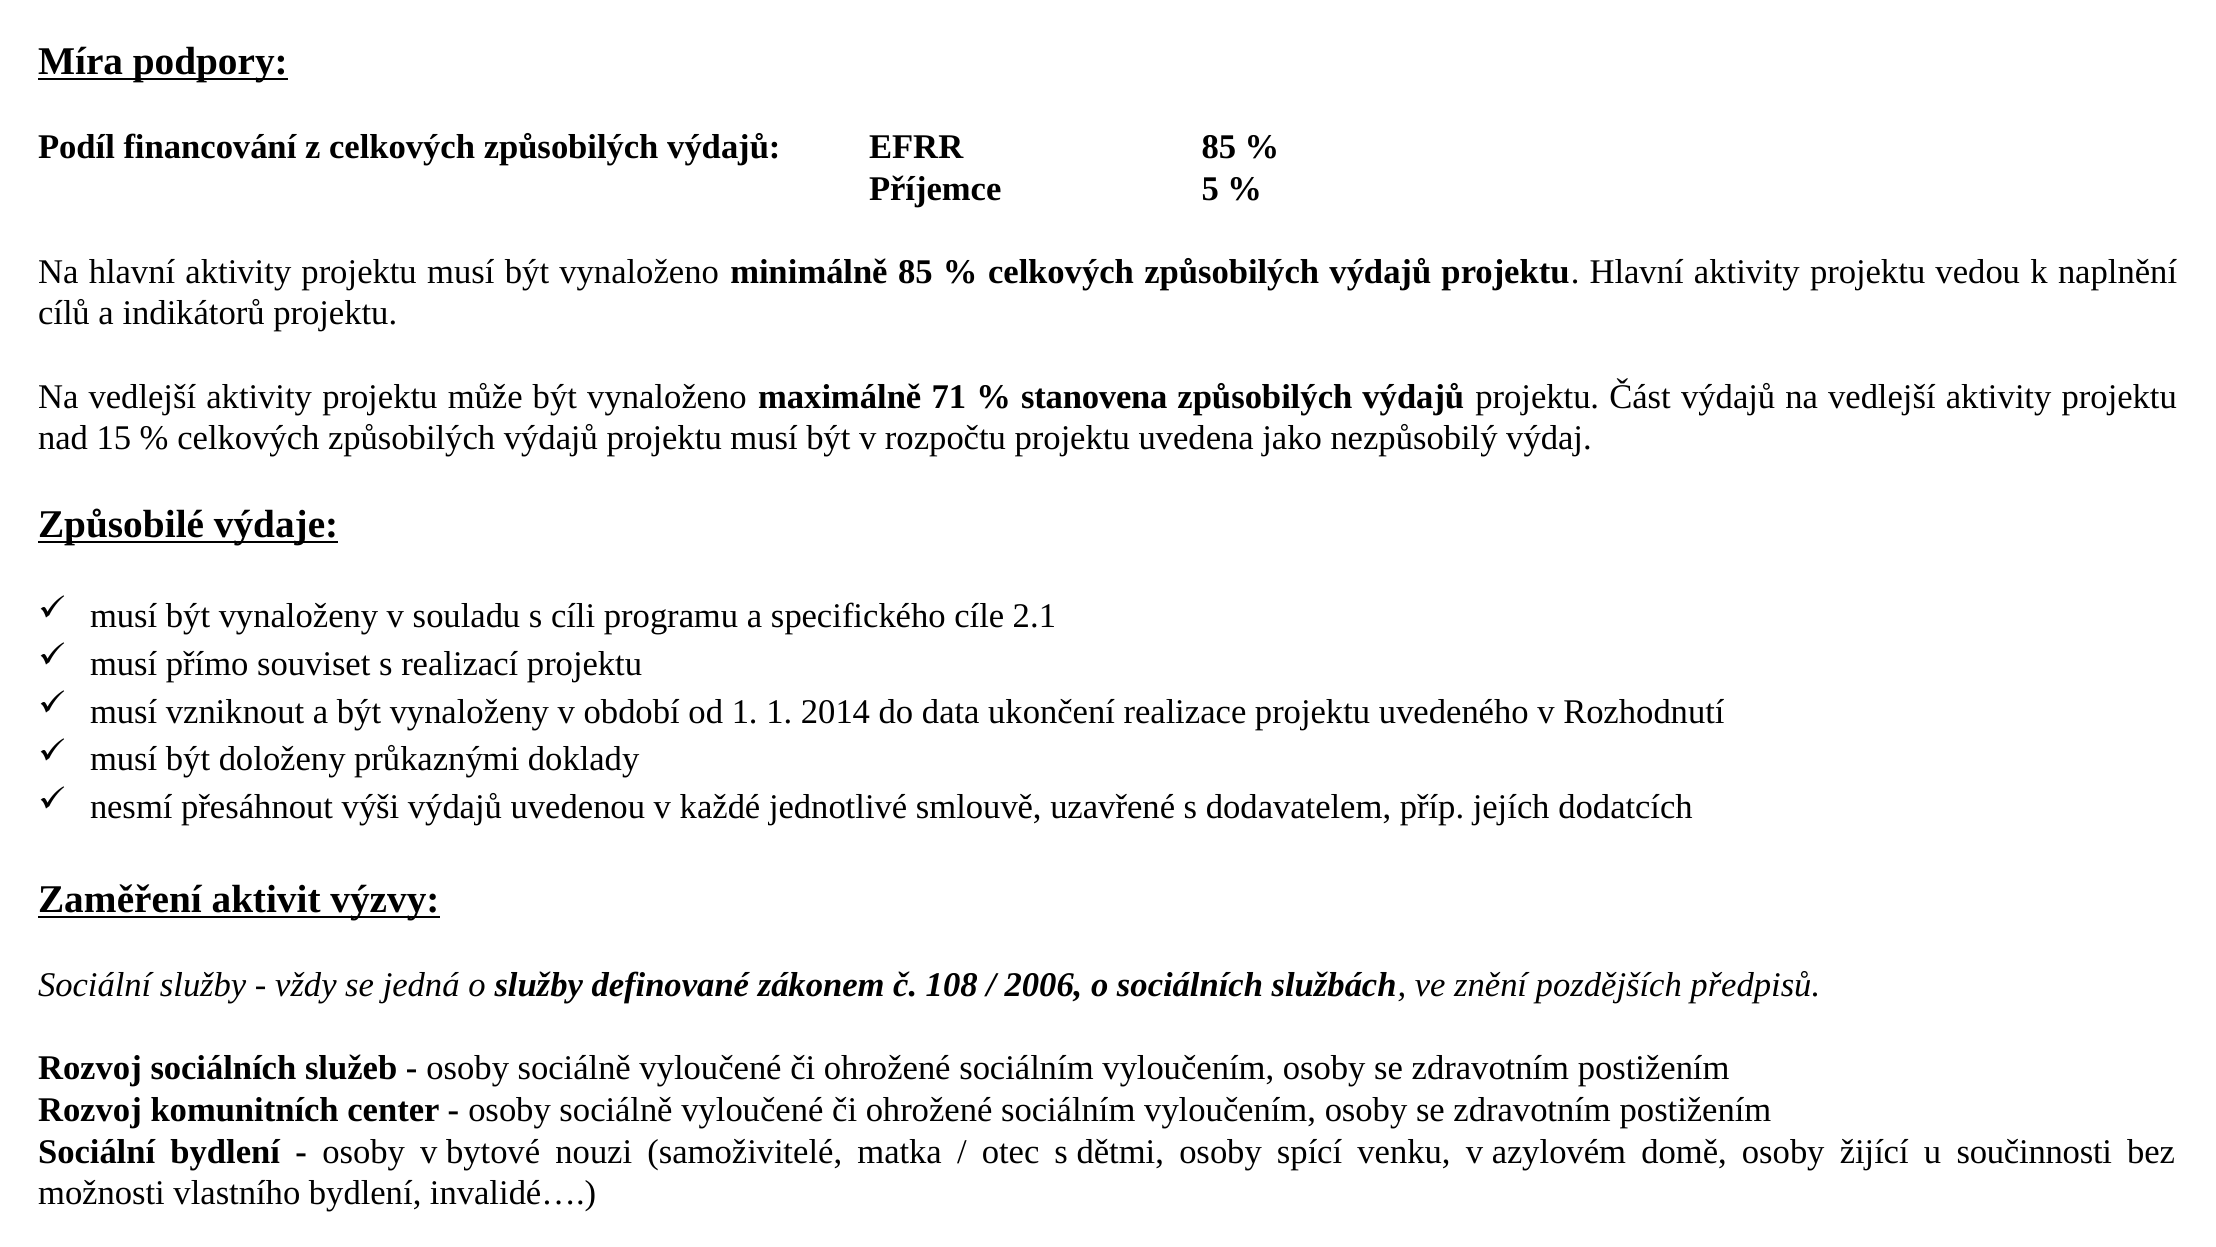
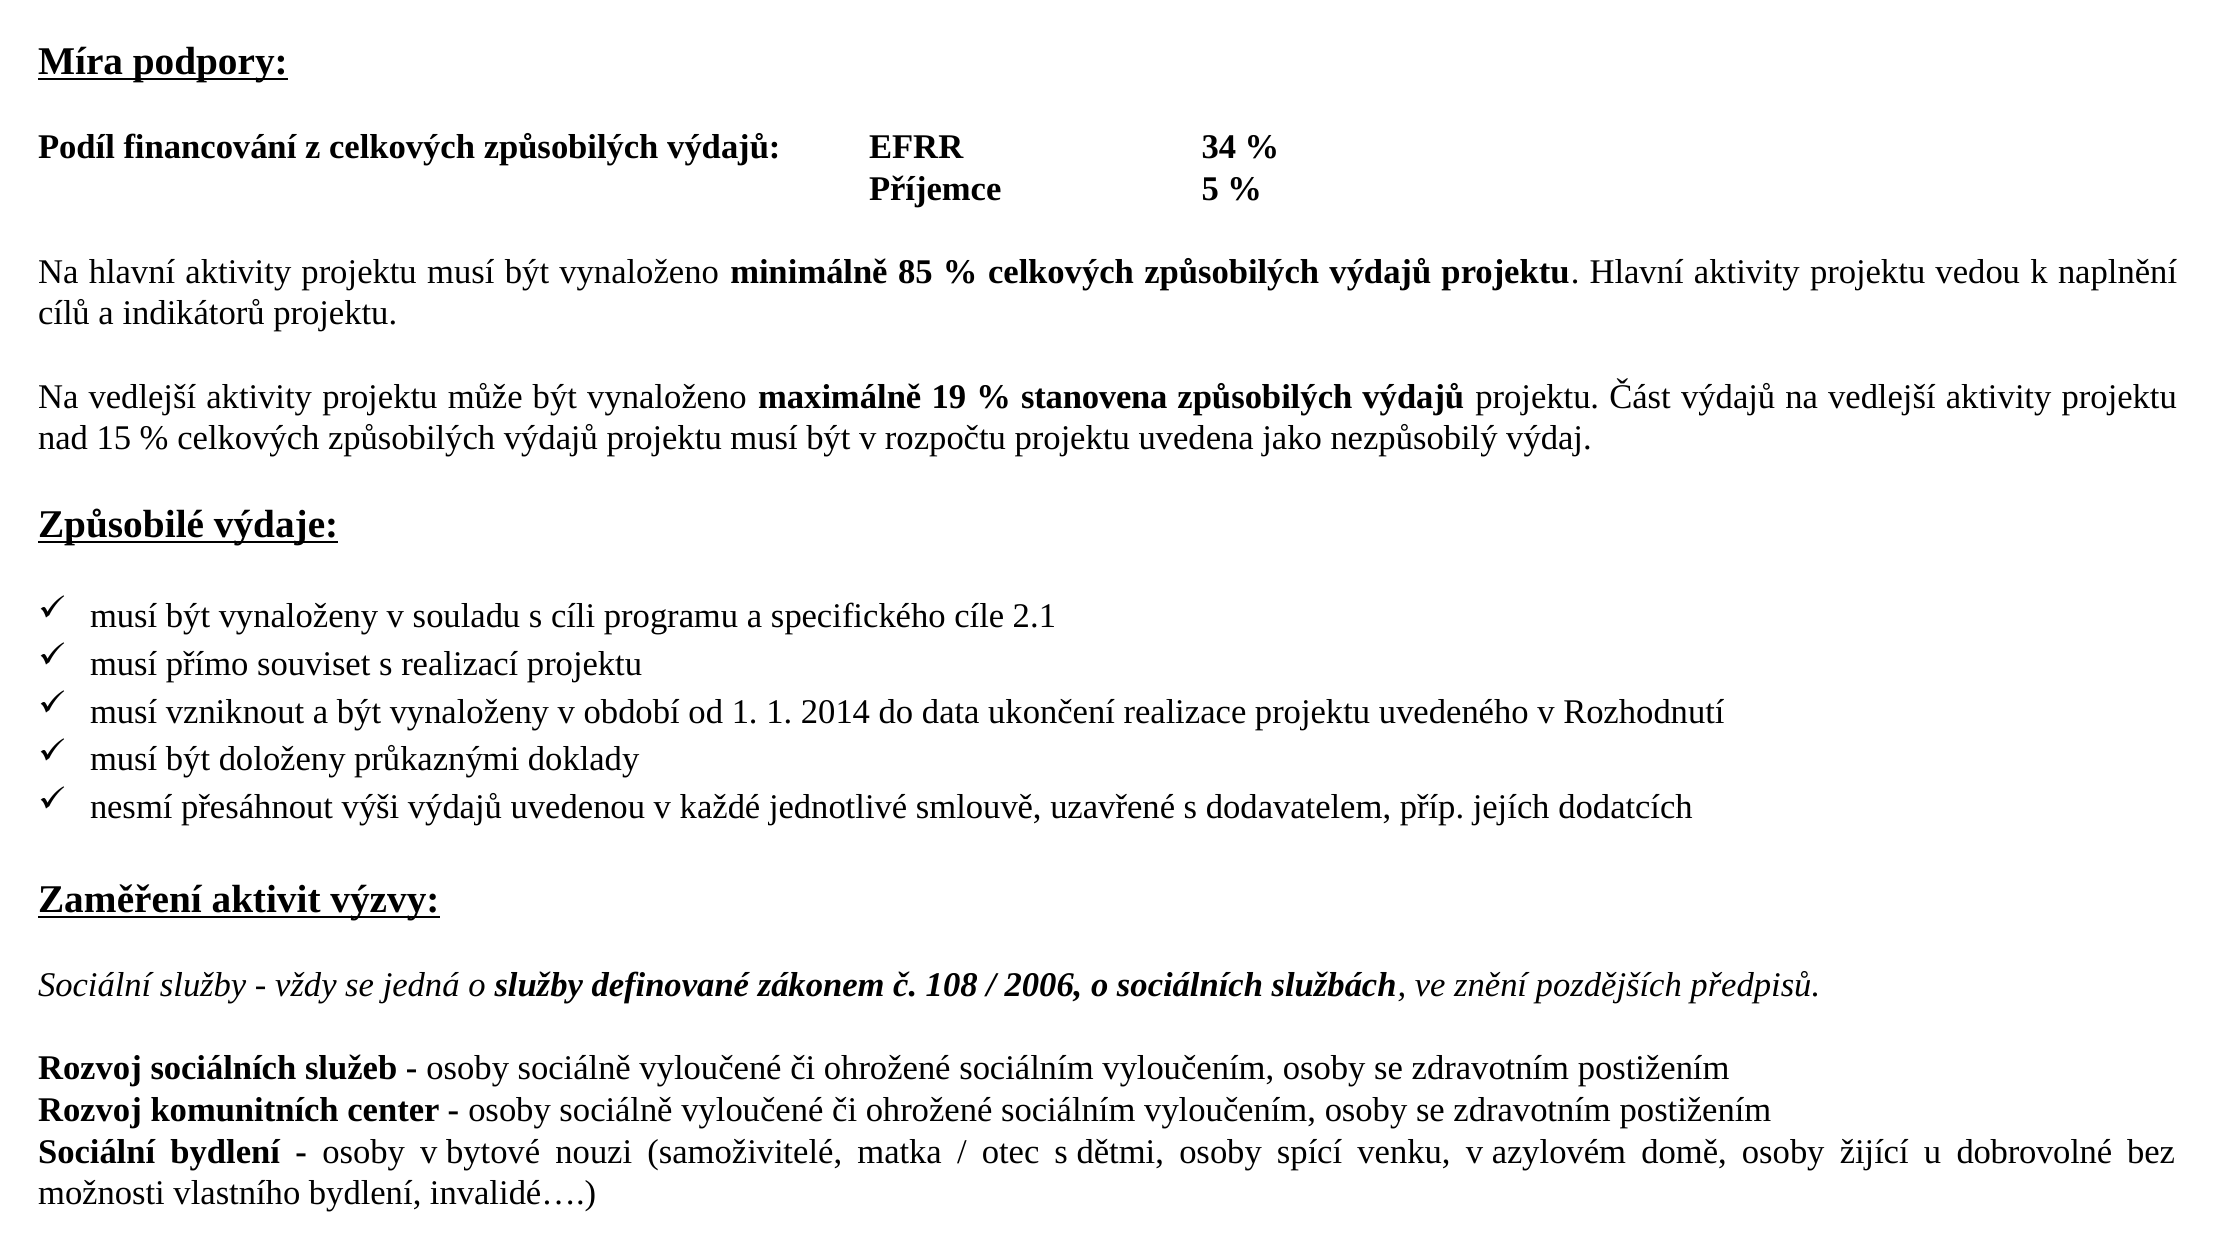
EFRR 85: 85 -> 34
71: 71 -> 19
součinnosti: součinnosti -> dobrovolné
